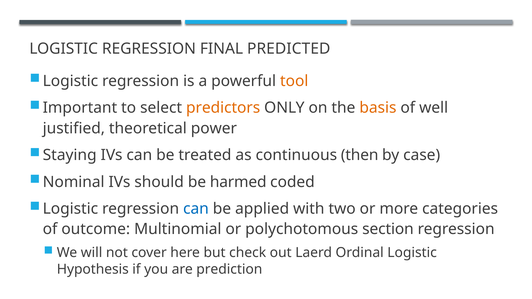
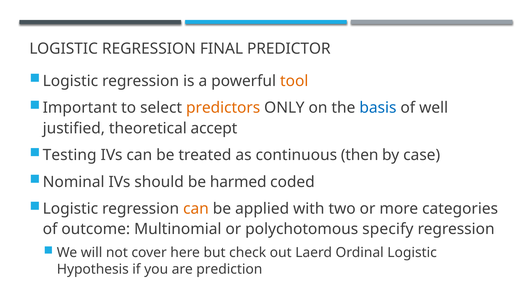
PREDICTED: PREDICTED -> PREDICTOR
basis colour: orange -> blue
power: power -> accept
Staying: Staying -> Testing
can at (196, 209) colour: blue -> orange
section: section -> specify
